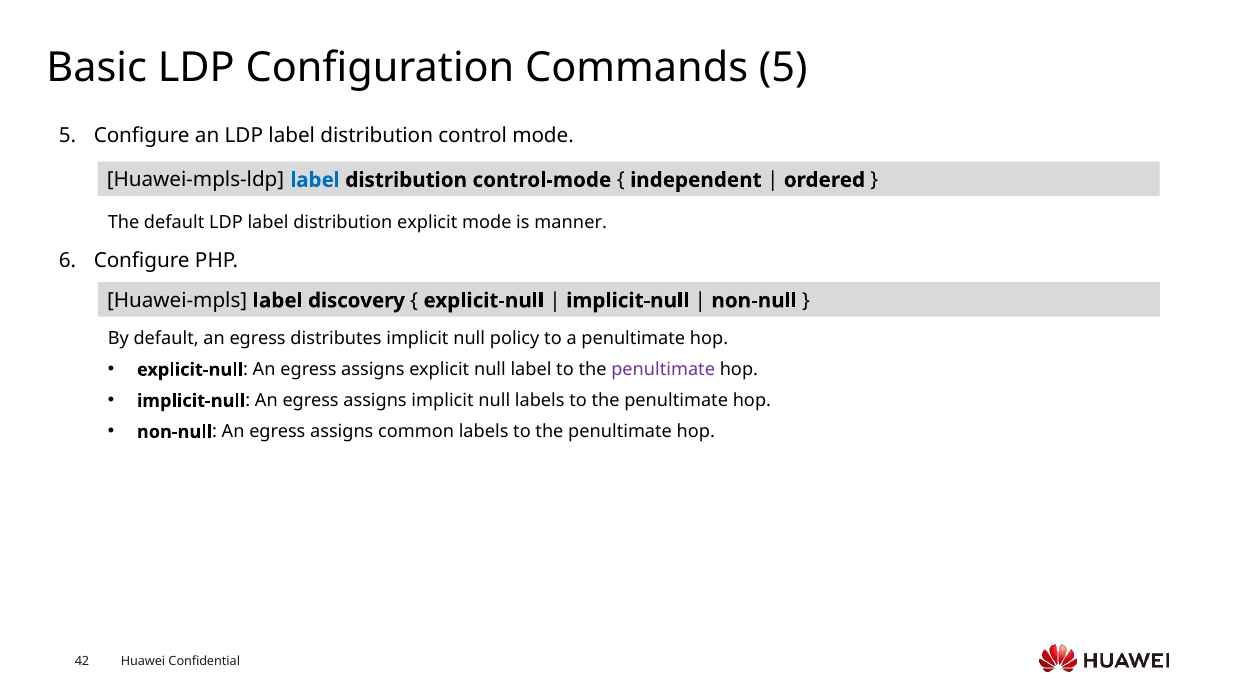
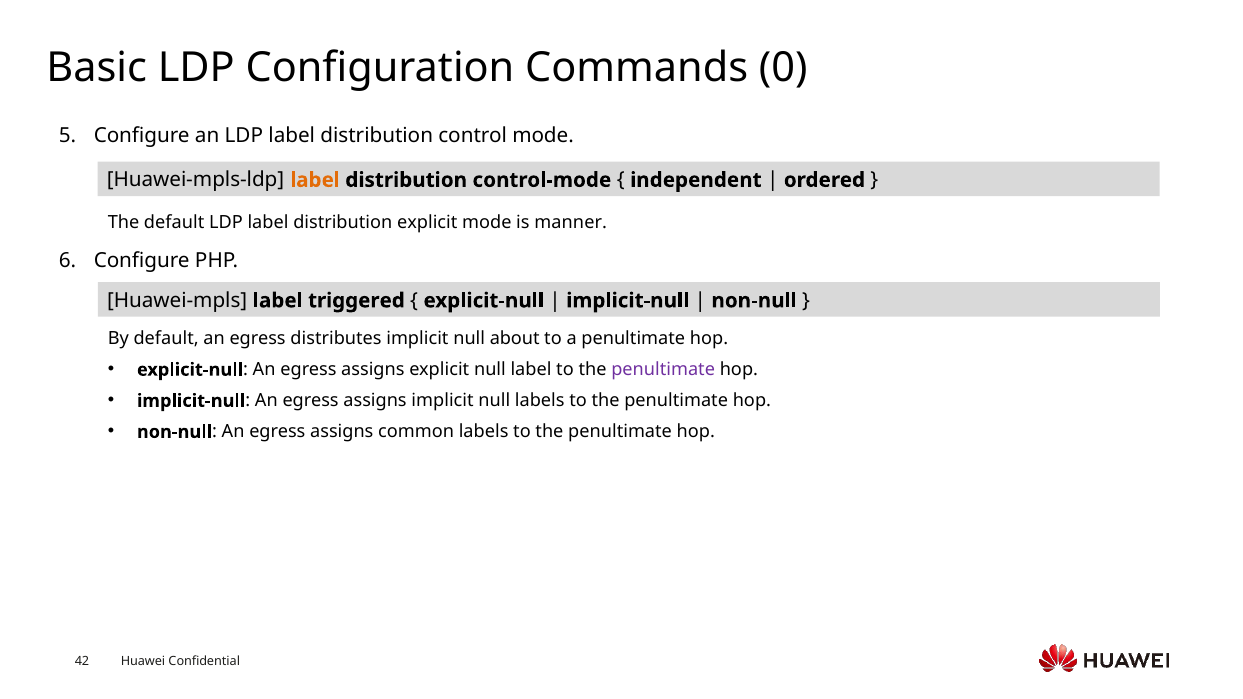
Commands 5: 5 -> 0
label at (315, 180) colour: blue -> orange
discovery: discovery -> triggered
policy: policy -> about
